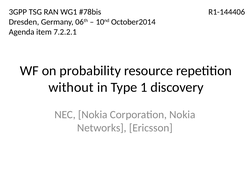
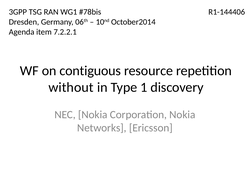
probability: probability -> contiguous
